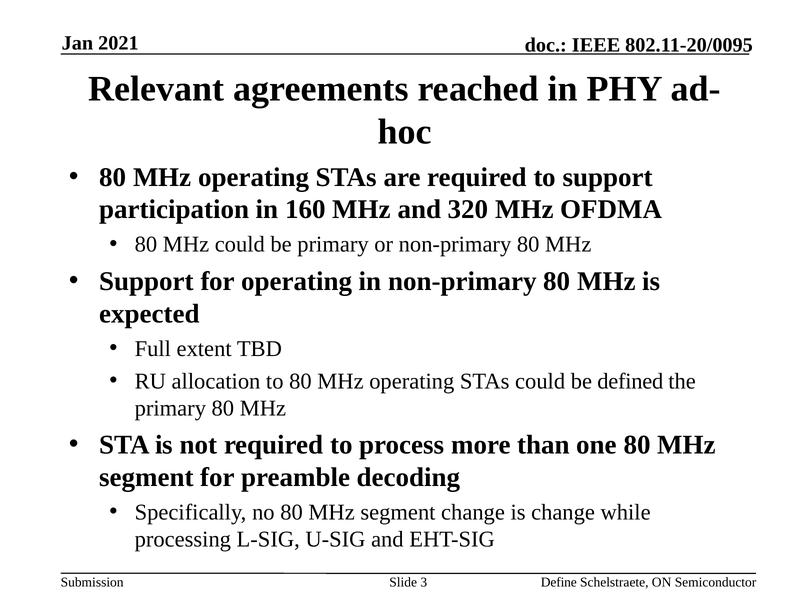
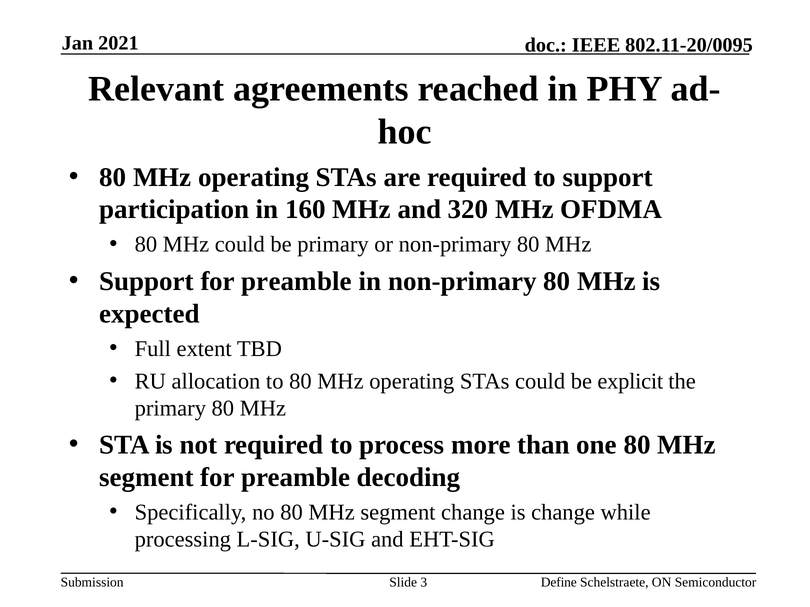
Support for operating: operating -> preamble
defined: defined -> explicit
